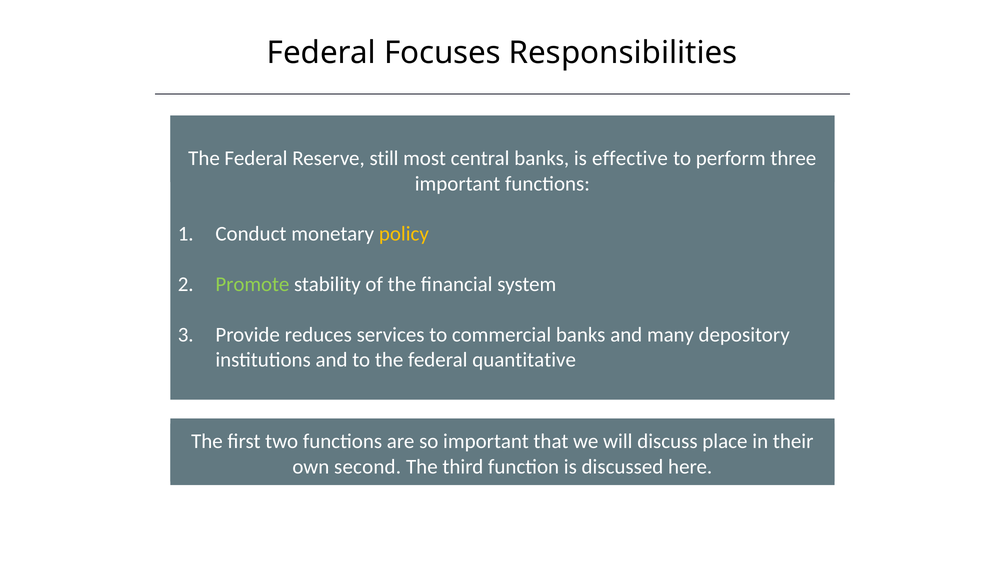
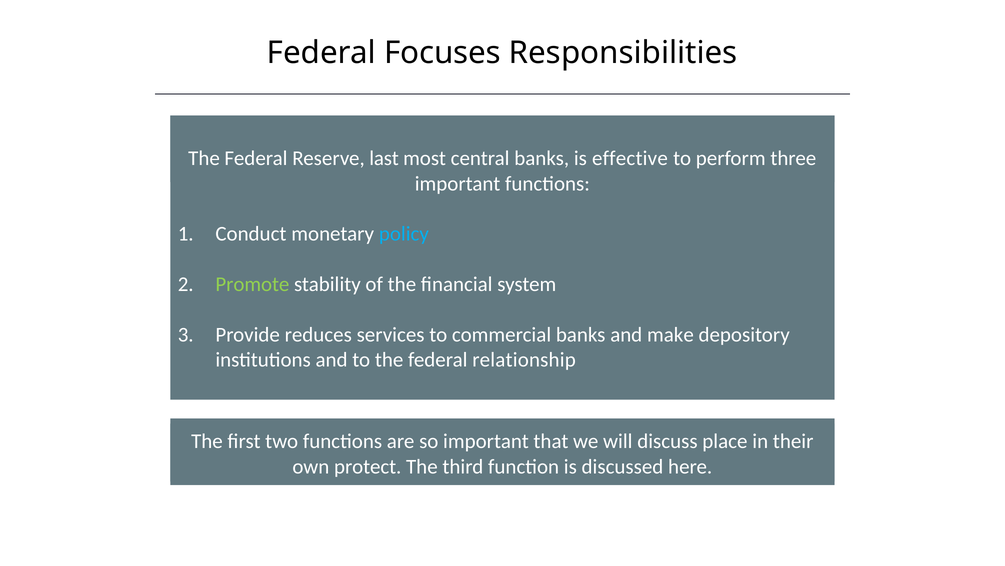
still: still -> last
policy colour: yellow -> light blue
many: many -> make
quantitative: quantitative -> relationship
second: second -> protect
